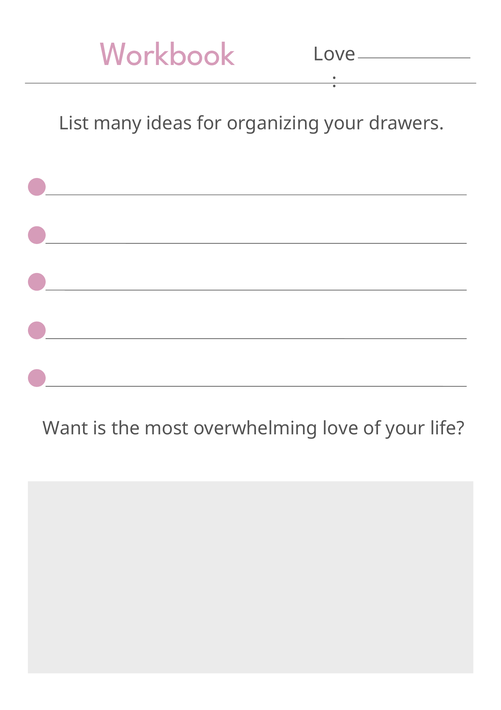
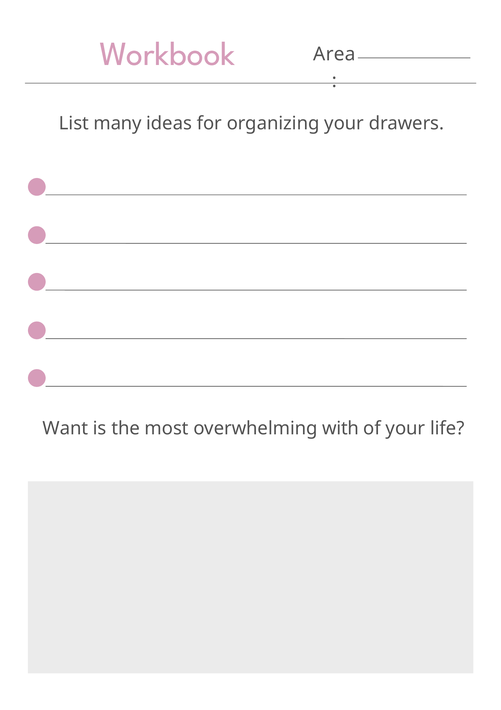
Love at (334, 54): Love -> Area
overwhelming love: love -> with
